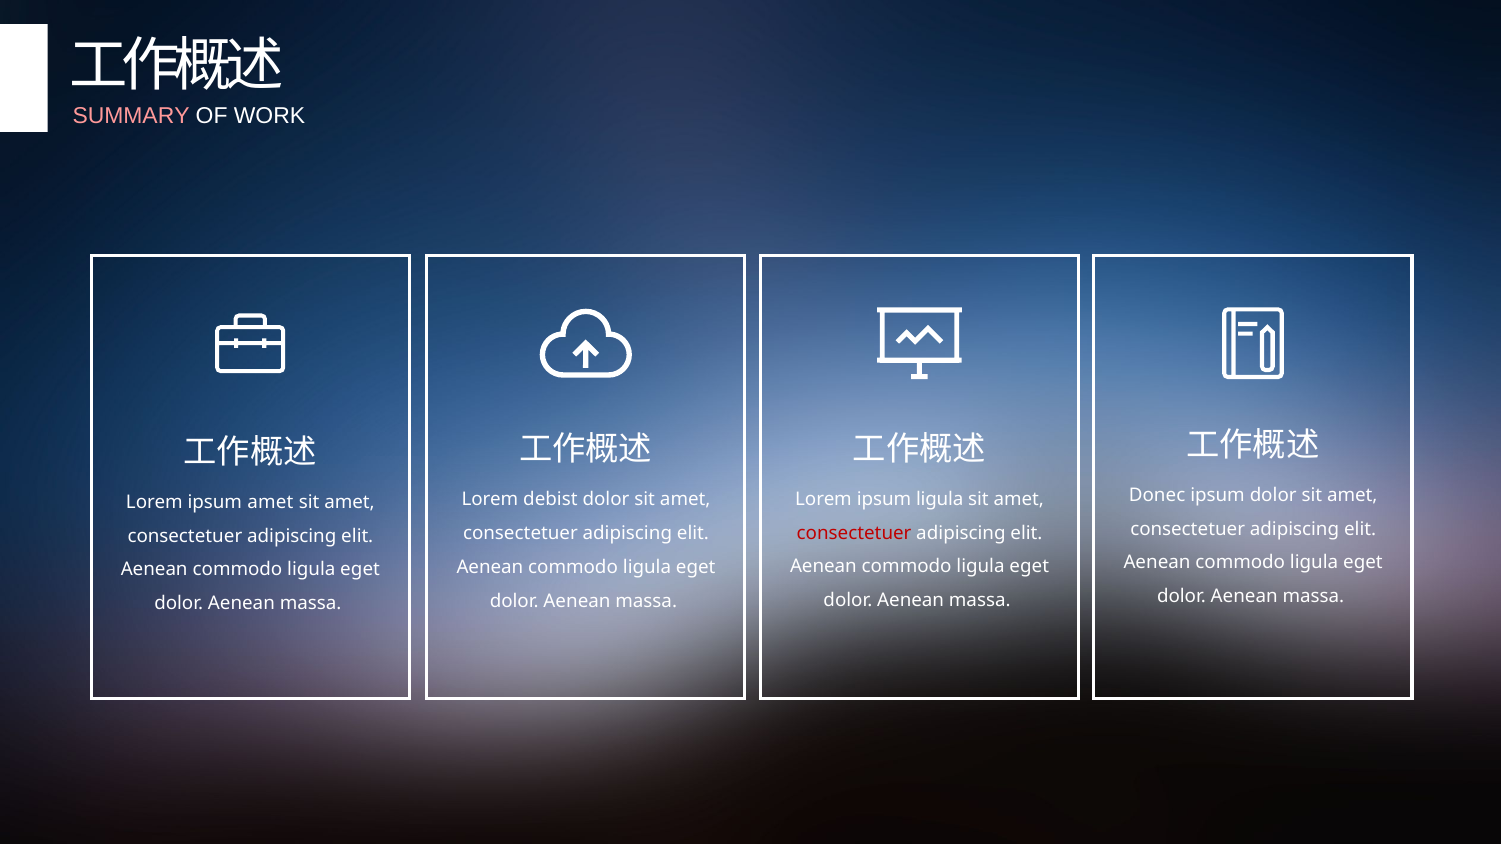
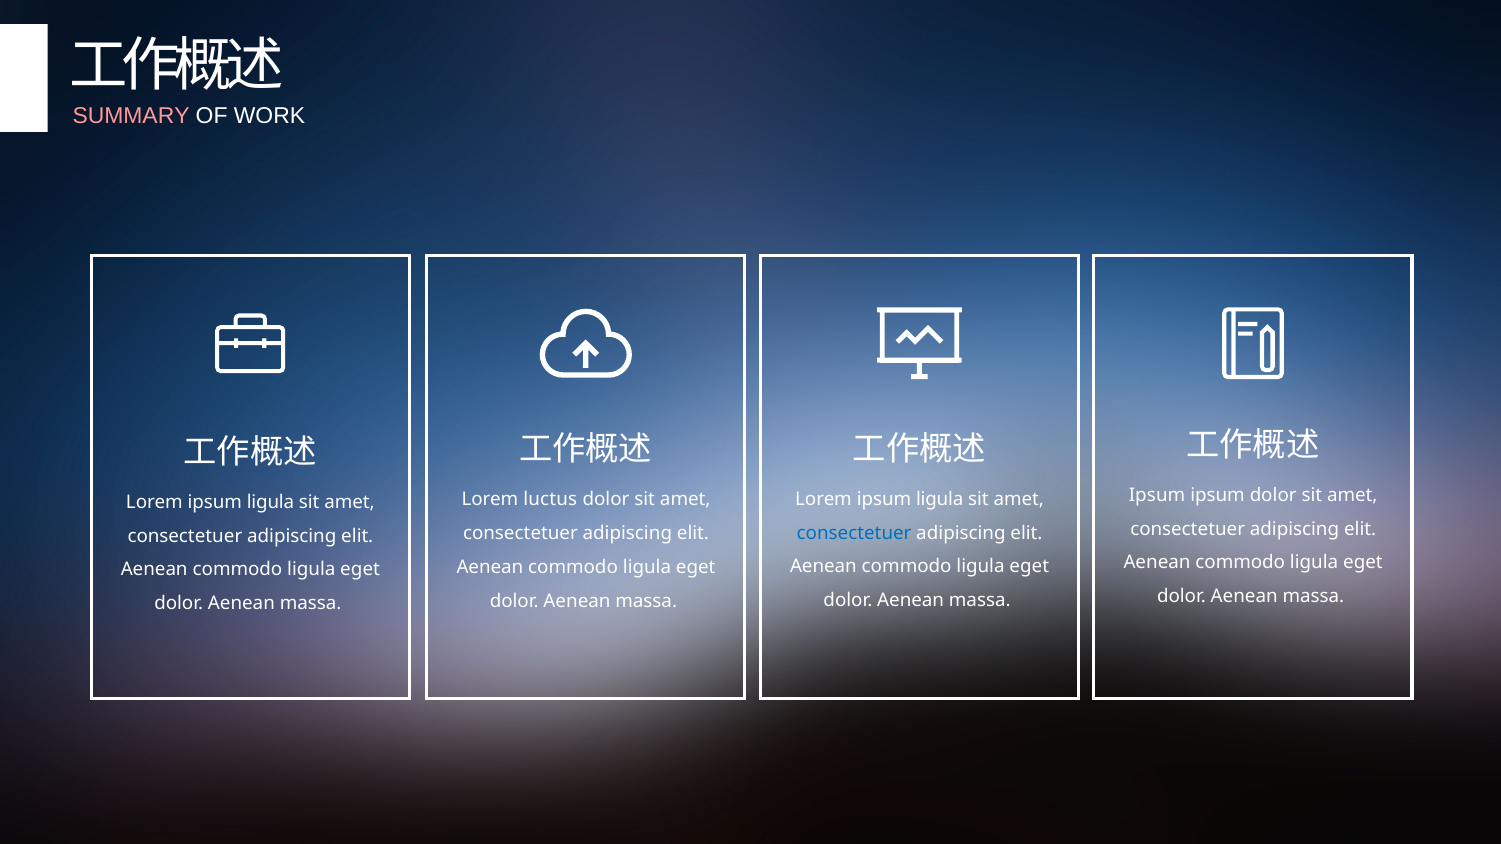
Donec at (1157, 495): Donec -> Ipsum
debist: debist -> luctus
amet at (270, 502): amet -> ligula
consectetuer at (854, 533) colour: red -> blue
